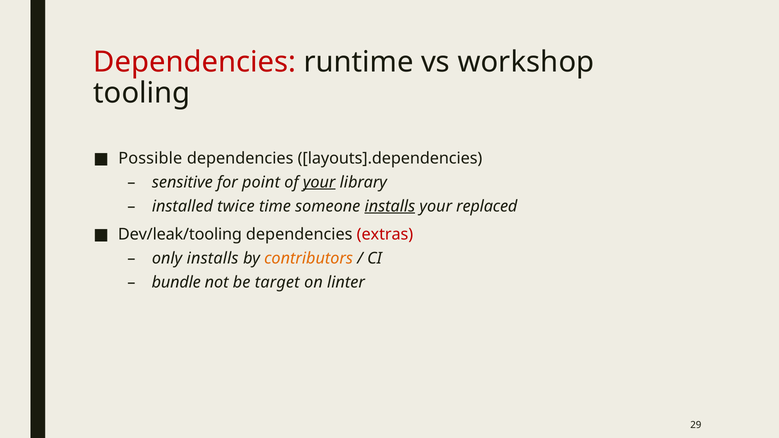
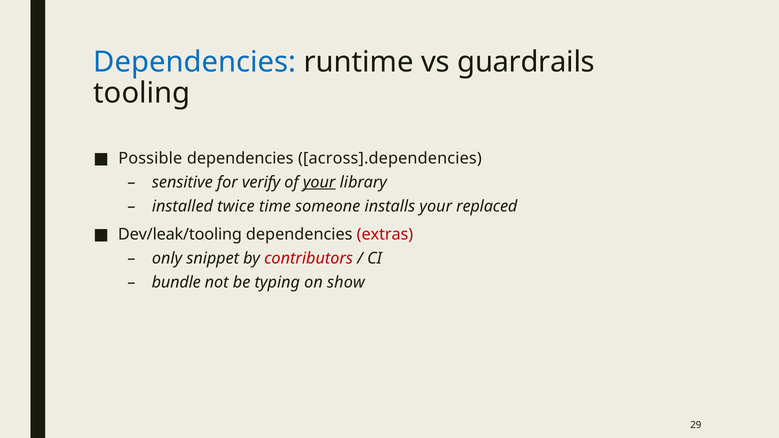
Dependencies at (195, 62) colour: red -> blue
workshop: workshop -> guardrails
layouts].dependencies: layouts].dependencies -> across].dependencies
point: point -> verify
installs at (390, 206) underline: present -> none
only installs: installs -> snippet
contributors colour: orange -> red
target: target -> typing
linter: linter -> show
